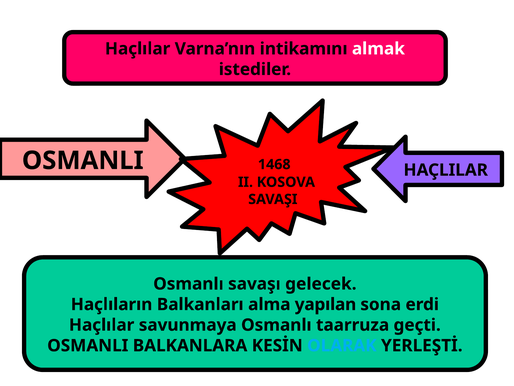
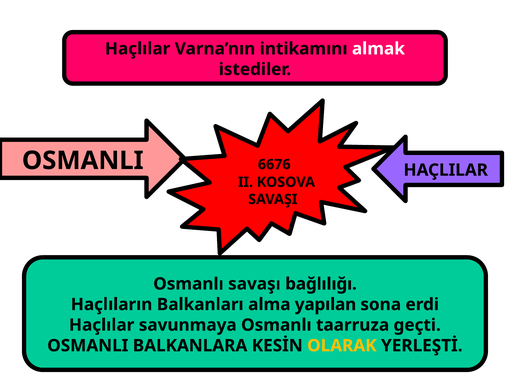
1468: 1468 -> 6676
gelecek: gelecek -> bağlılığı
OLARAK colour: light blue -> yellow
